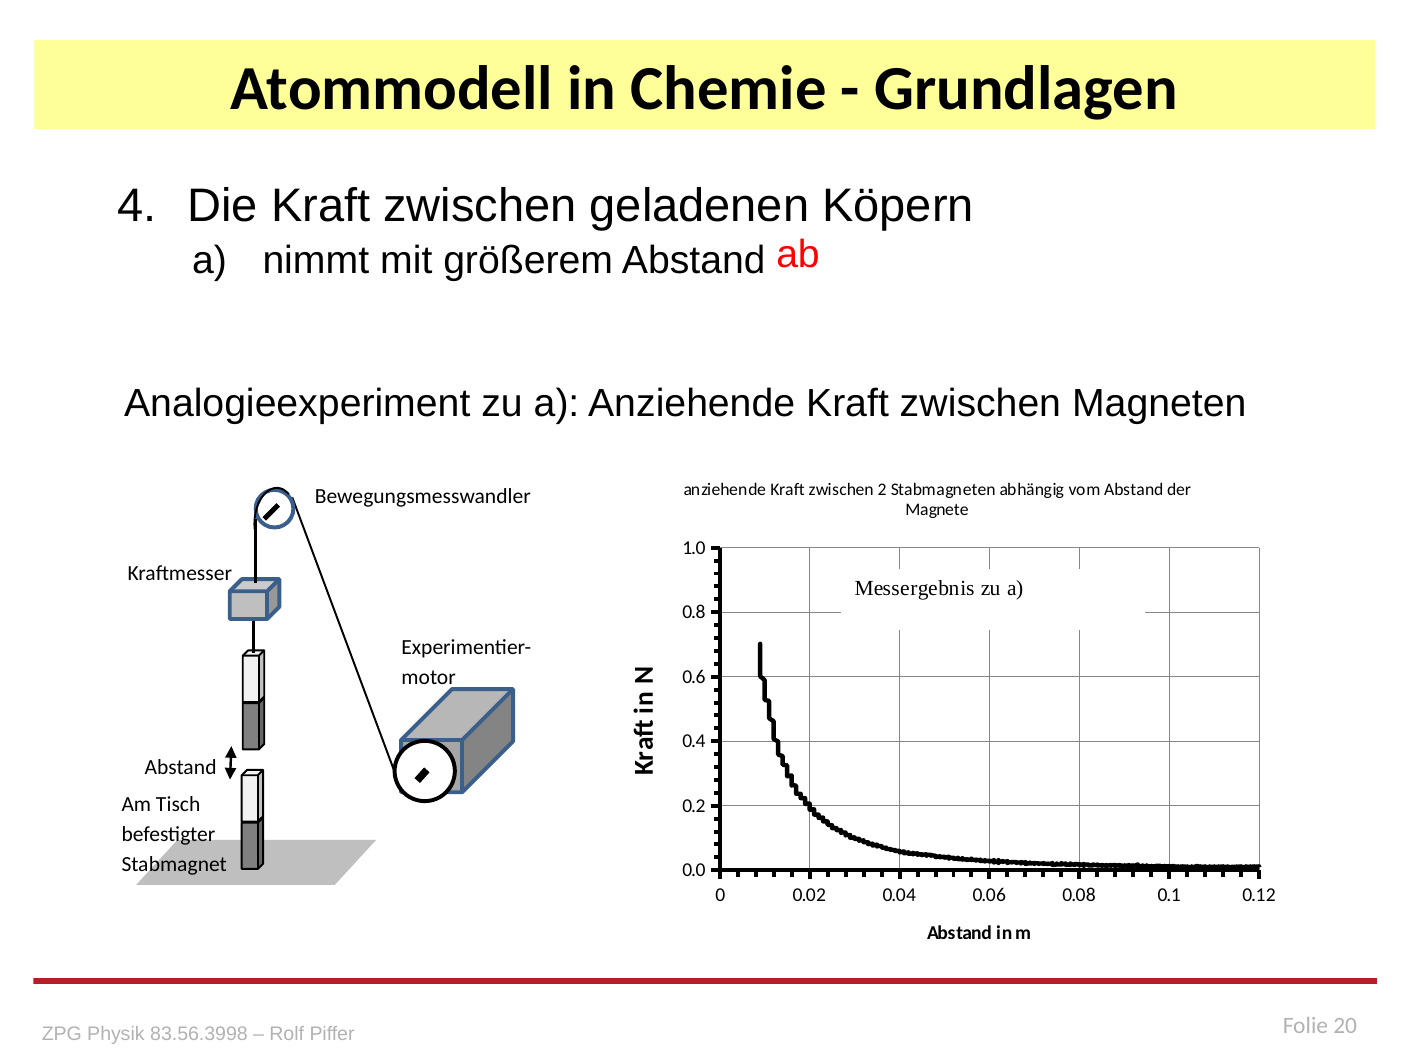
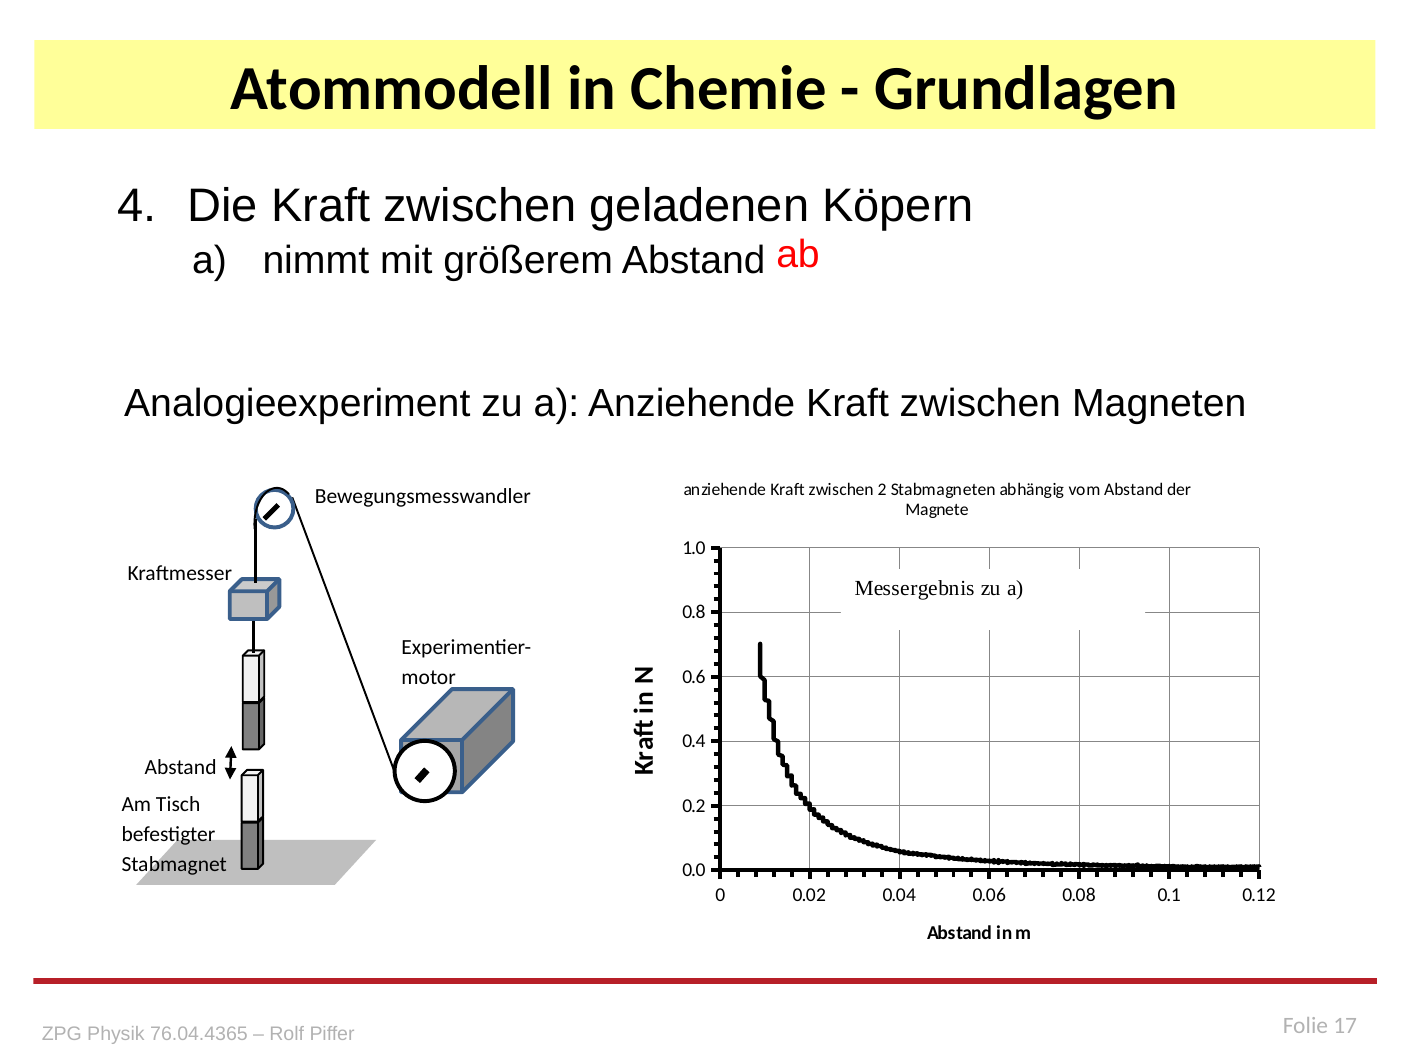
83.56.3998: 83.56.3998 -> 76.04.4365
20: 20 -> 17
